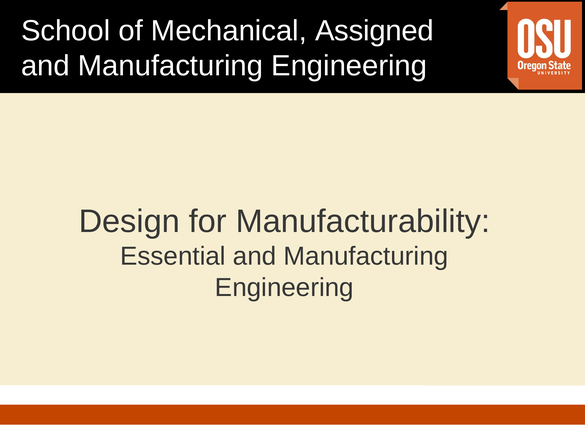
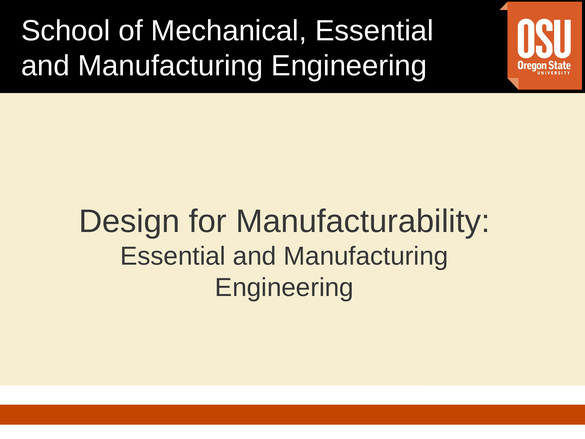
Assigned at (374, 31): Assigned -> Essential
